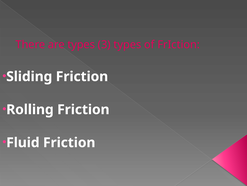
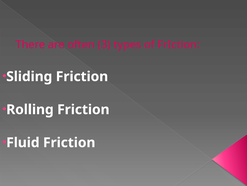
are types: types -> often
